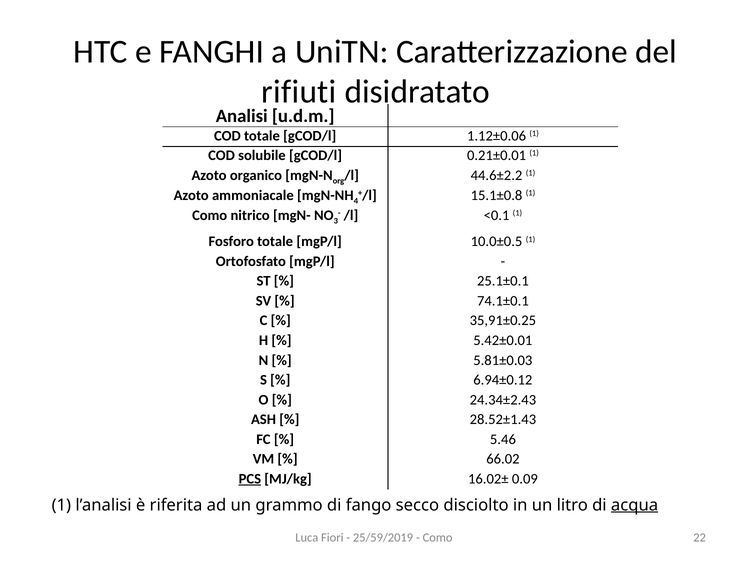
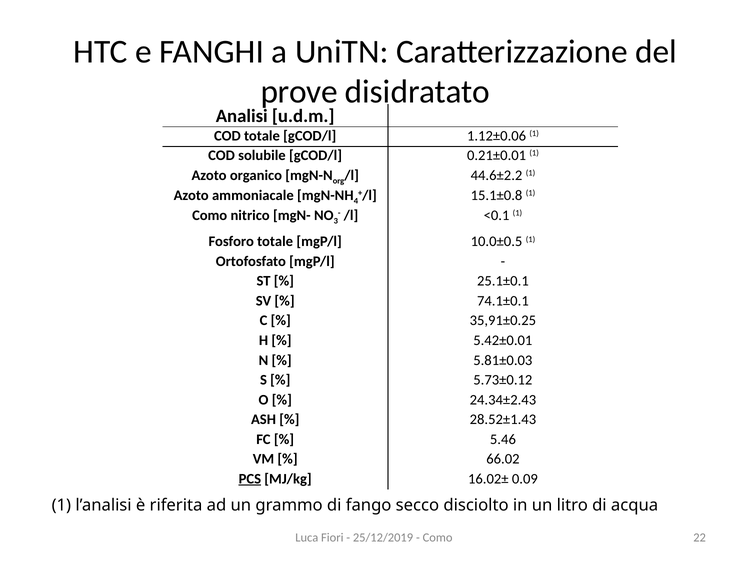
rifiuti: rifiuti -> prove
6.94±0.12: 6.94±0.12 -> 5.73±0.12
acqua underline: present -> none
25/59/2019: 25/59/2019 -> 25/12/2019
